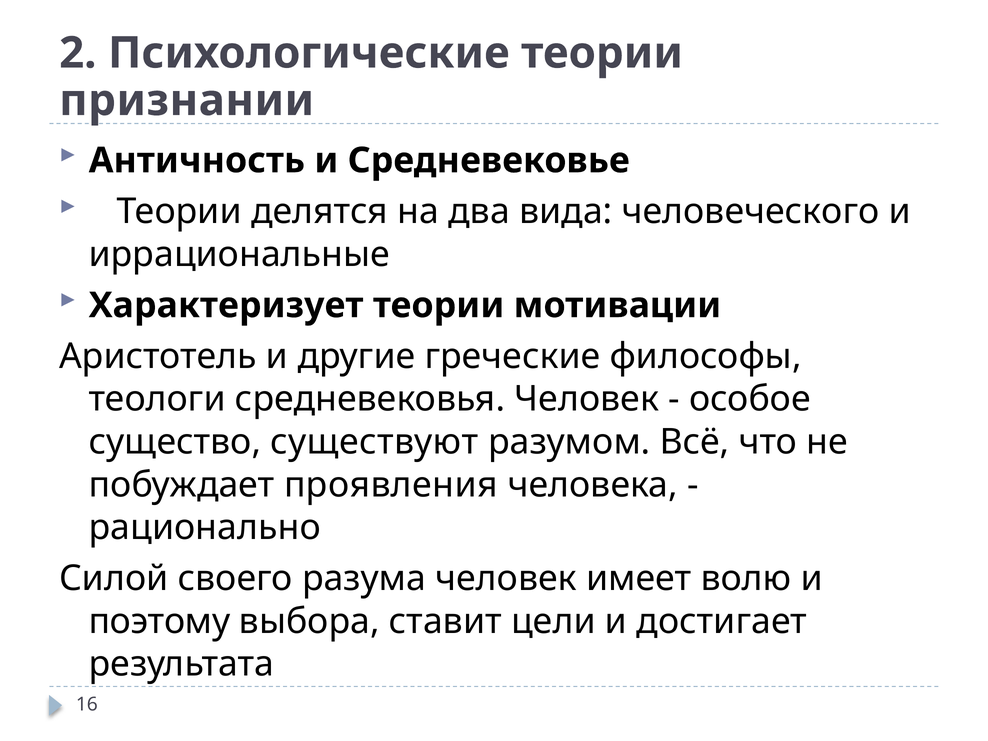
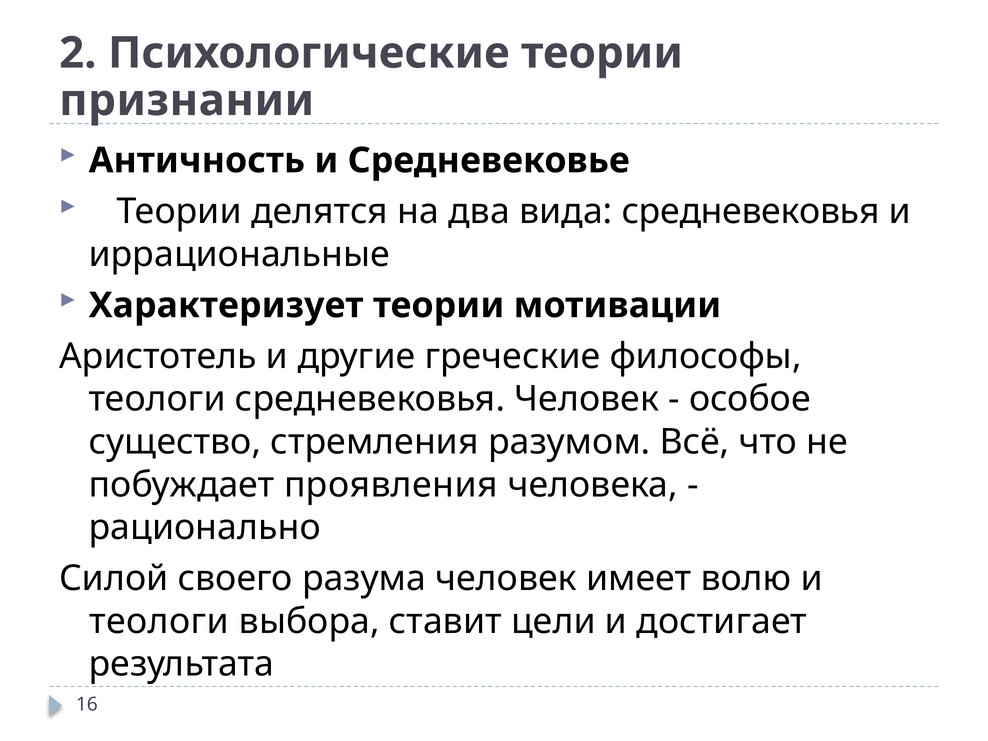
вида человеческого: человеческого -> средневековья
существуют: существуют -> стремления
поэтому at (159, 621): поэтому -> теологи
